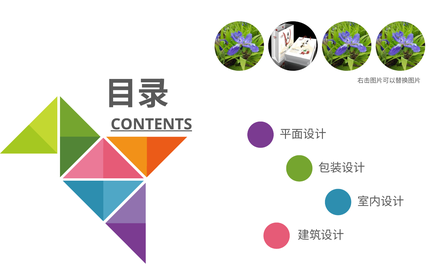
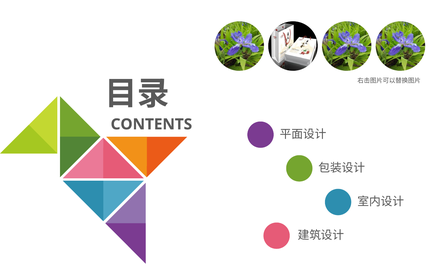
CONTENTS underline: present -> none
